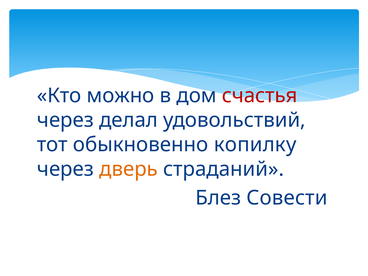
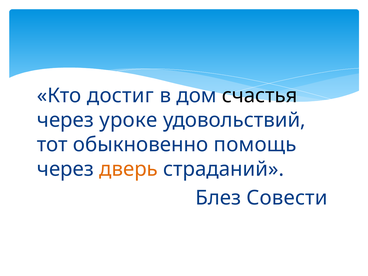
можно: можно -> достиг
счастья colour: red -> black
делал: делал -> уроке
копилку: копилку -> помощь
